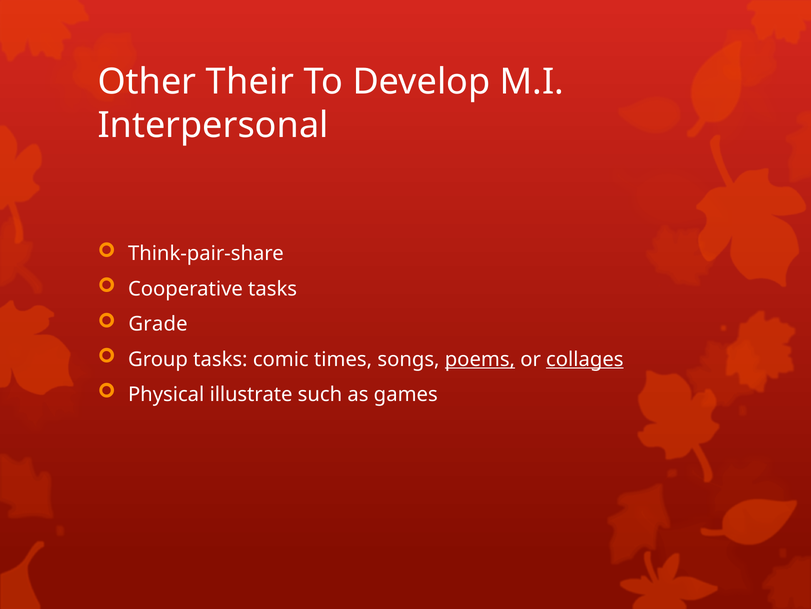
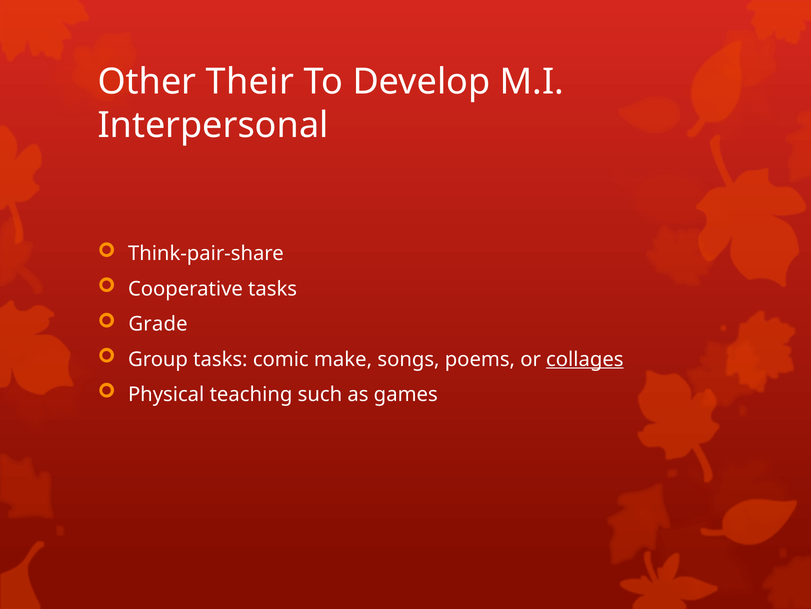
times: times -> make
poems underline: present -> none
illustrate: illustrate -> teaching
